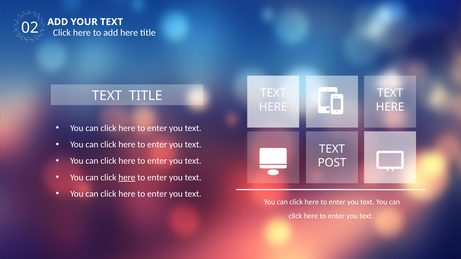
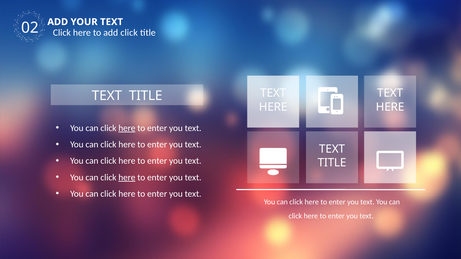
add here: here -> click
here at (127, 128) underline: none -> present
POST at (332, 163): POST -> TITLE
